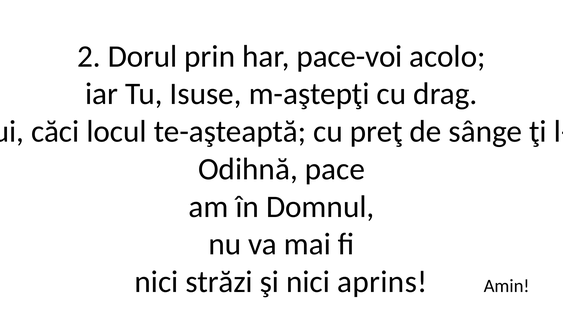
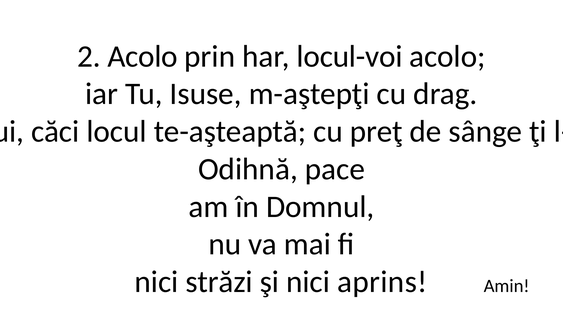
2 Dorul: Dorul -> Acolo
pace-voi: pace-voi -> locul-voi
